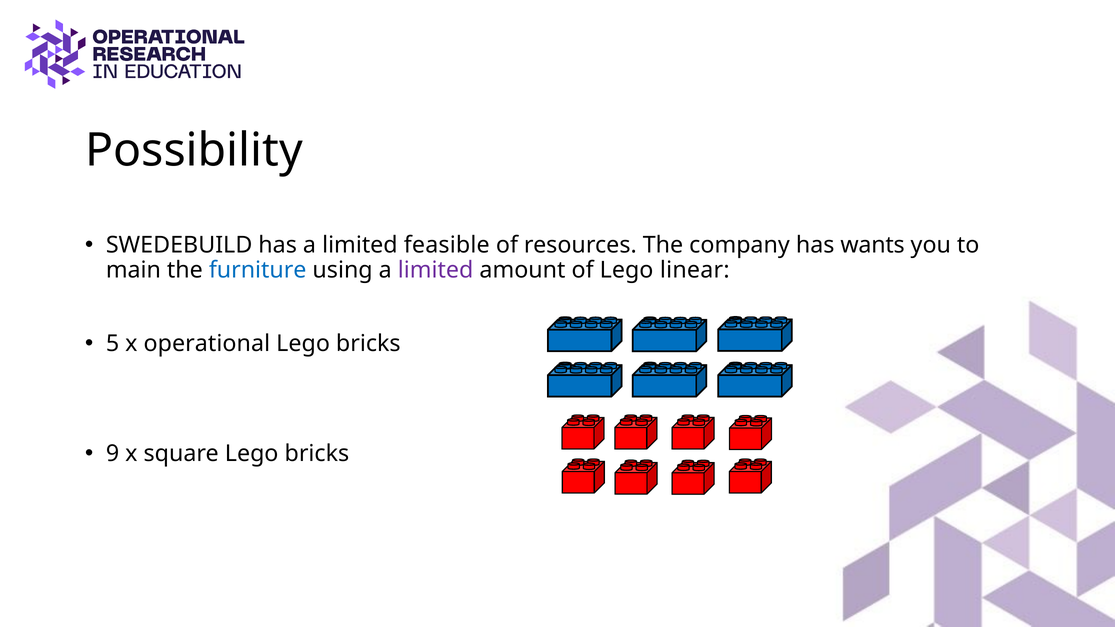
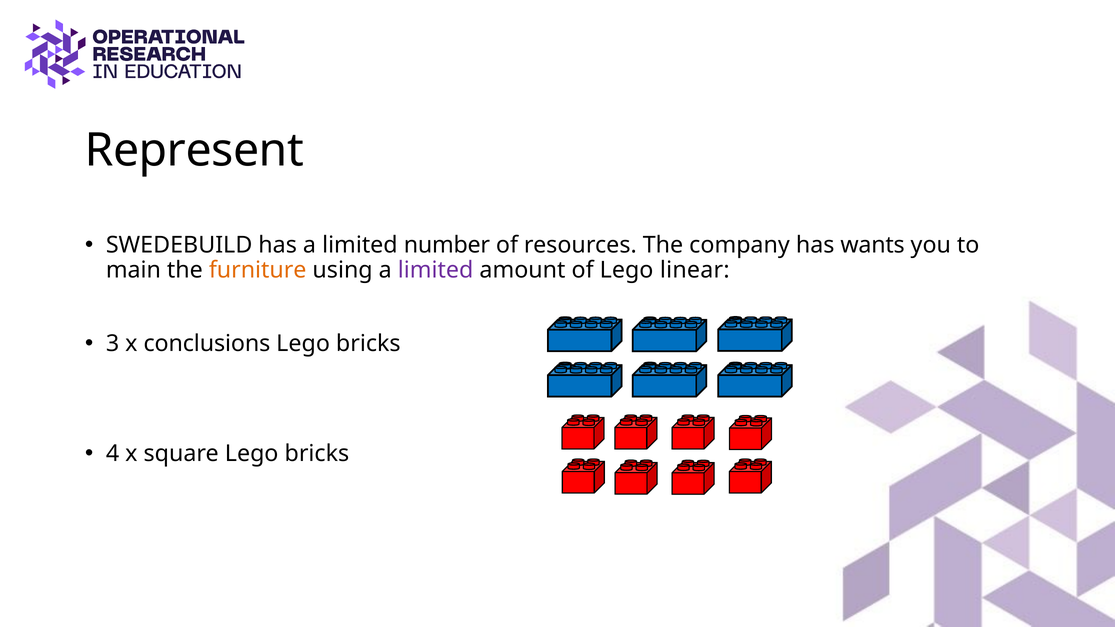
Possibility: Possibility -> Represent
feasible: feasible -> number
furniture colour: blue -> orange
5: 5 -> 3
operational: operational -> conclusions
9: 9 -> 4
